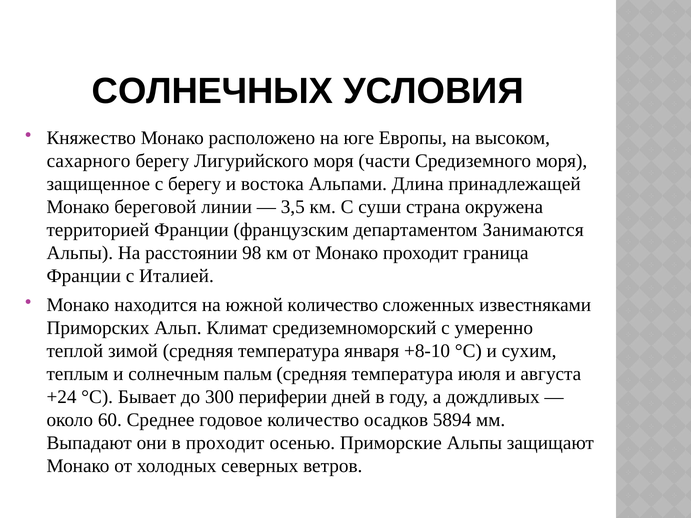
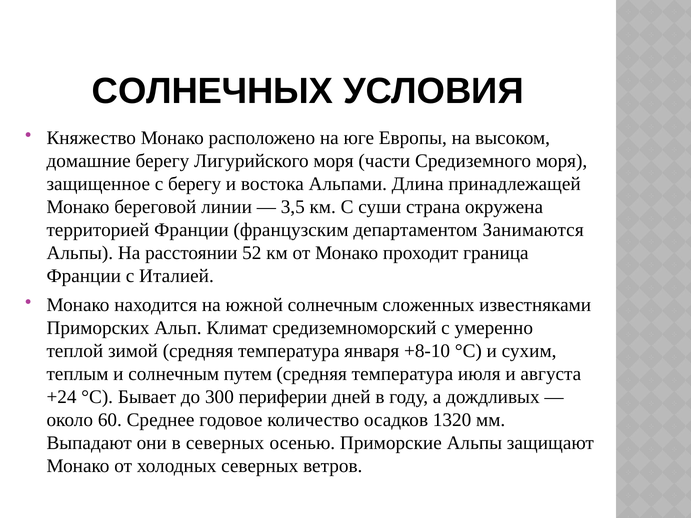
сахарного: сахарного -> домашние
98: 98 -> 52
южной количество: количество -> солнечным
пальм: пальм -> путем
5894: 5894 -> 1320
в проходит: проходит -> северных
